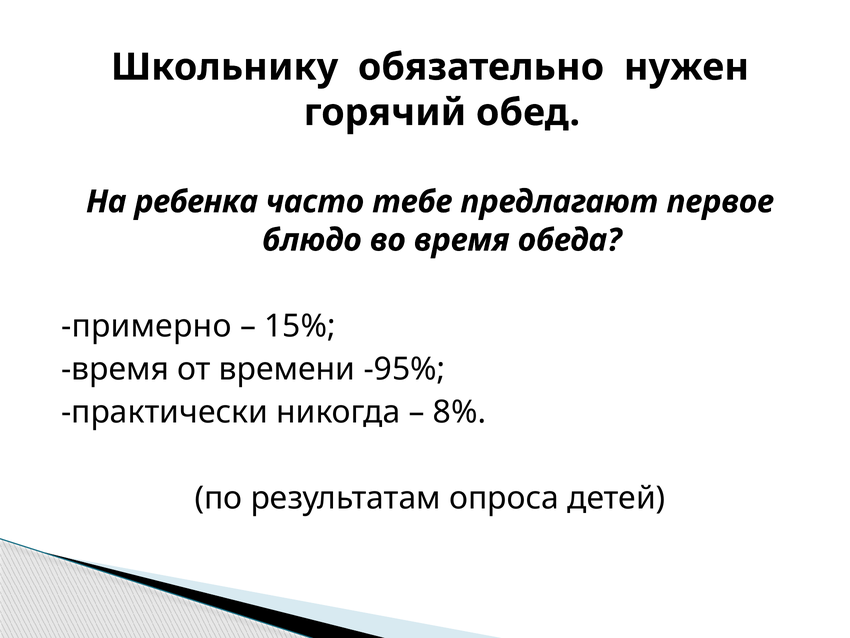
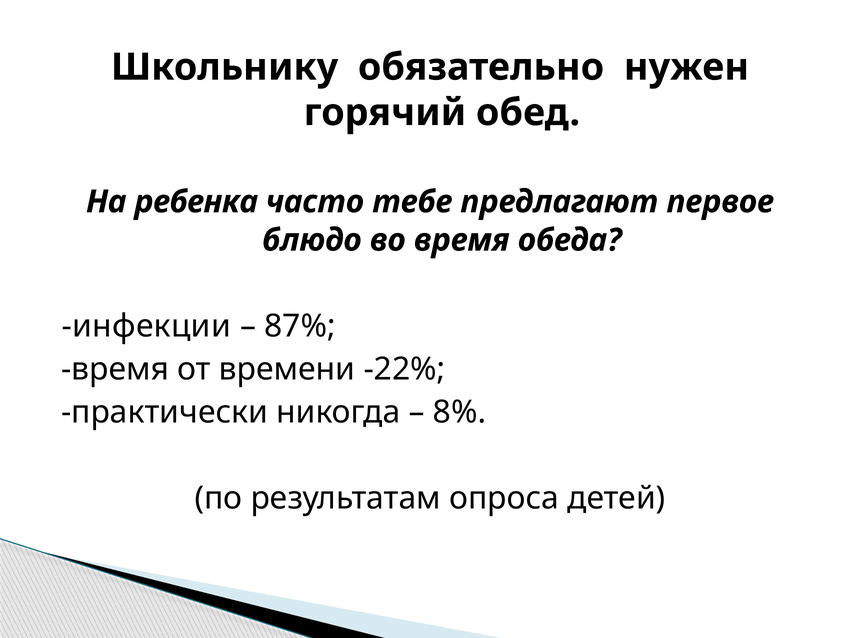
примерно: примерно -> инфекции
15%: 15% -> 87%
-95%: -95% -> -22%
